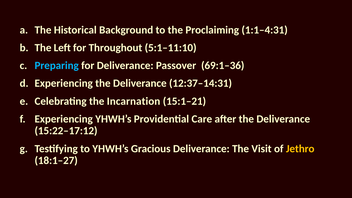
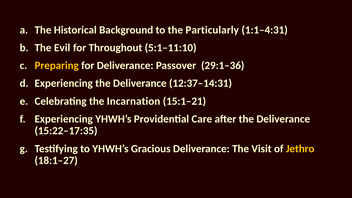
Proclaiming: Proclaiming -> Particularly
Left: Left -> Evil
Preparing colour: light blue -> yellow
69:1–36: 69:1–36 -> 29:1–36
15:22–17:12: 15:22–17:12 -> 15:22–17:35
